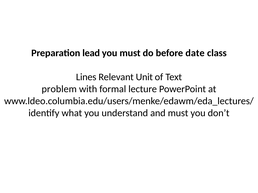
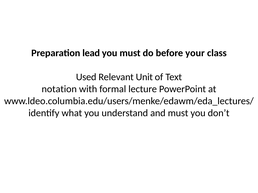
date: date -> your
Lines: Lines -> Used
problem: problem -> notation
